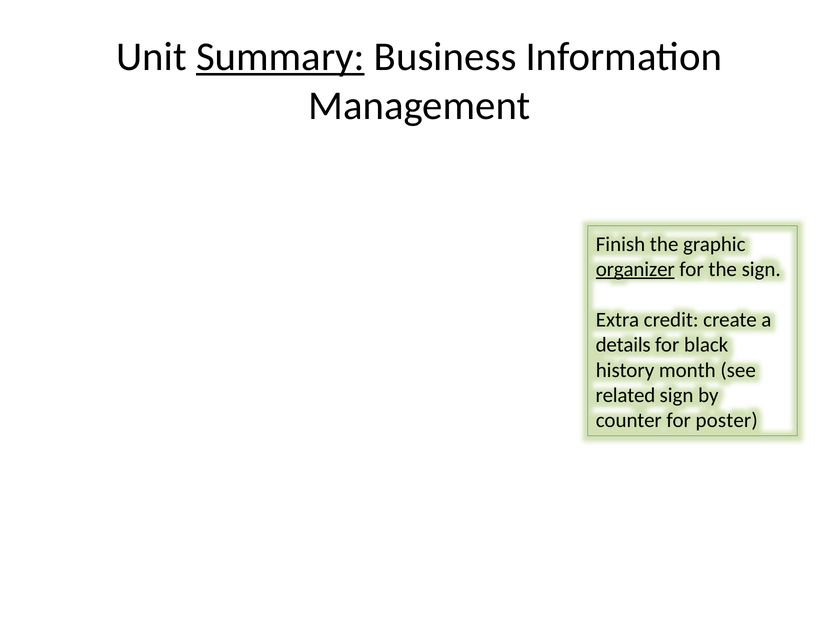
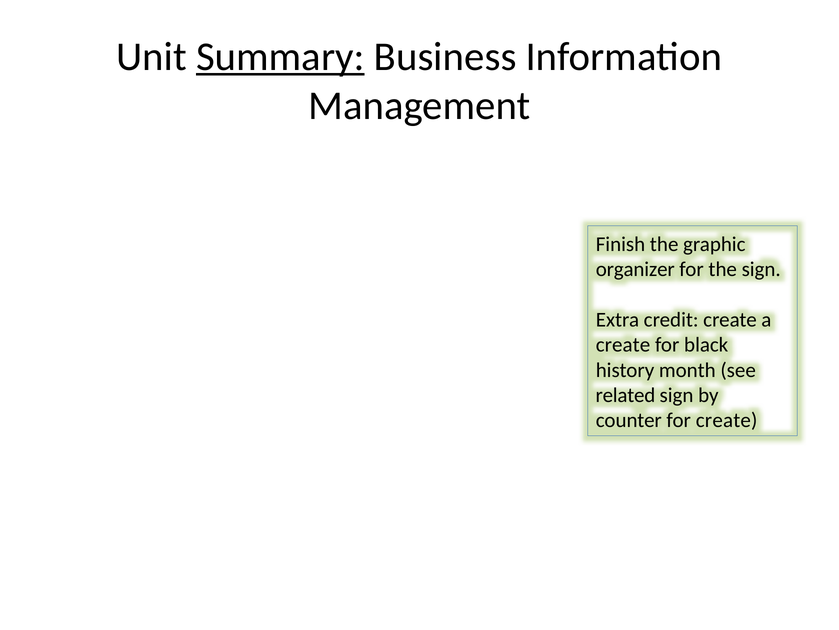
organizer underline: present -> none
details at (623, 345): details -> create
for poster: poster -> create
